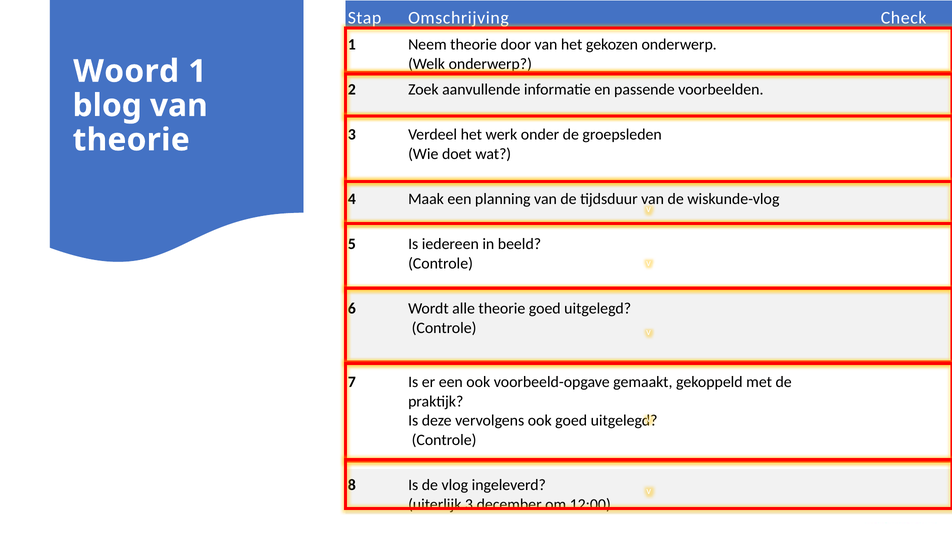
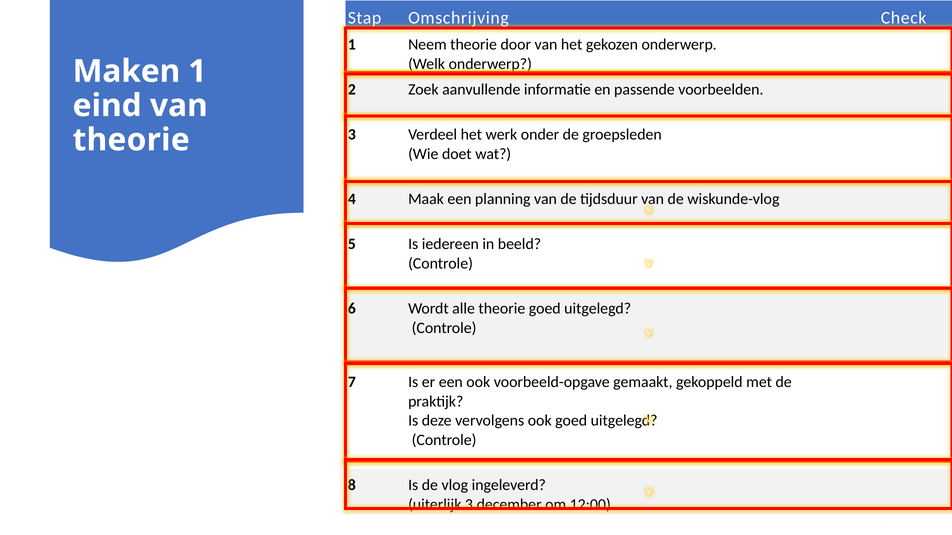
Woord: Woord -> Maken
blog: blog -> eind
